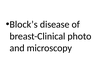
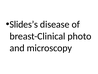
Block’s: Block’s -> Slides’s
